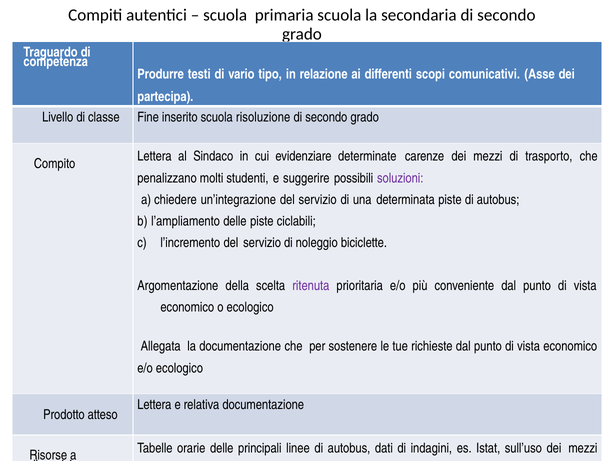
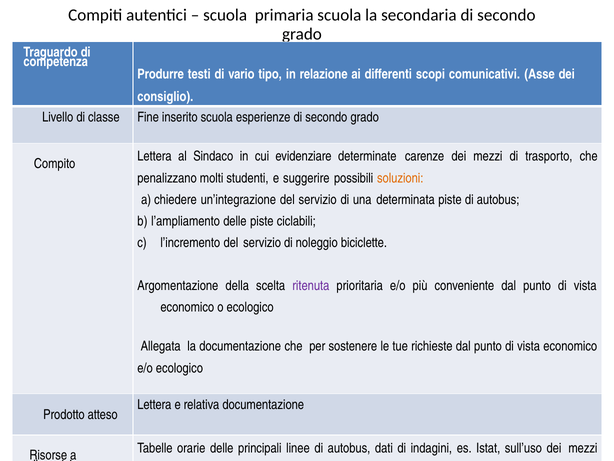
partecipa: partecipa -> consiglio
risoluzione: risoluzione -> esperienze
soluzioni colour: purple -> orange
